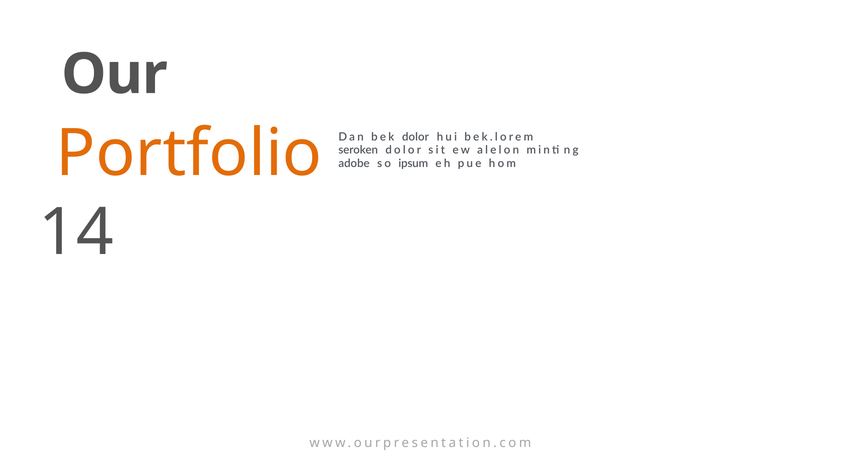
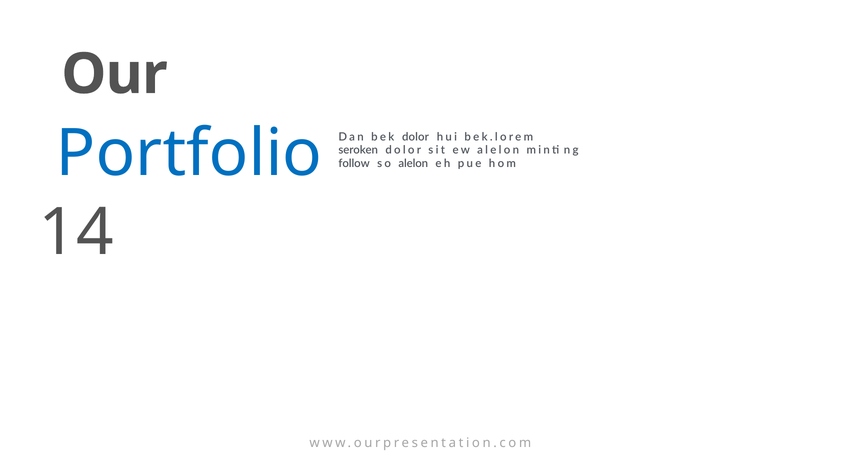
Portfolio colour: orange -> blue
adobe: adobe -> follow
so ipsum: ipsum -> alelon
